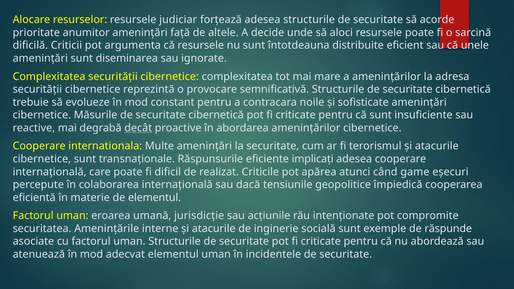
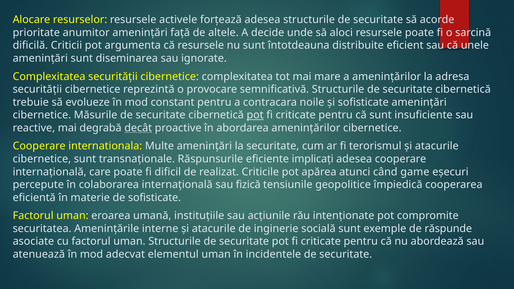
judiciar: judiciar -> activele
pot at (255, 115) underline: none -> present
dacă: dacă -> fizică
de elementul: elementul -> sofisticate
jurisdicție: jurisdicție -> instituțiile
